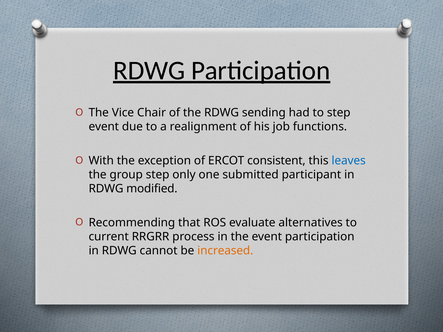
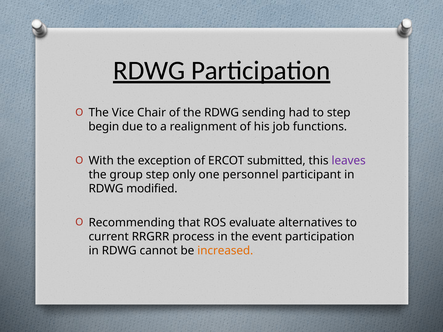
event at (104, 127): event -> begin
consistent: consistent -> submitted
leaves colour: blue -> purple
submitted: submitted -> personnel
